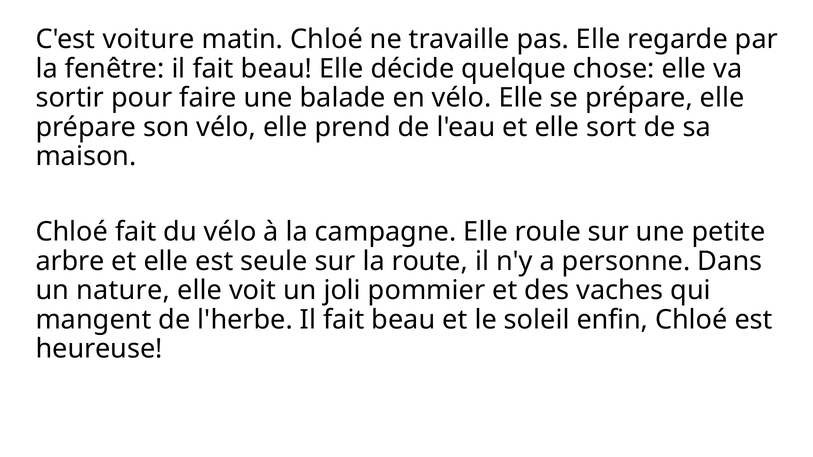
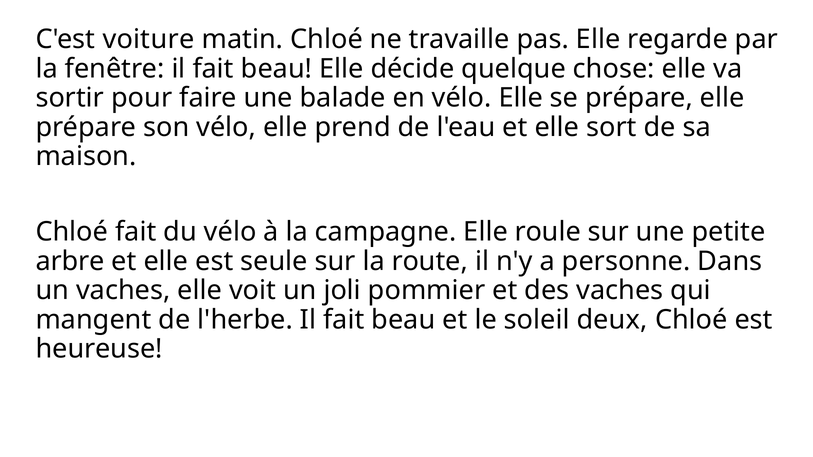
un nature: nature -> vaches
enfin: enfin -> deux
